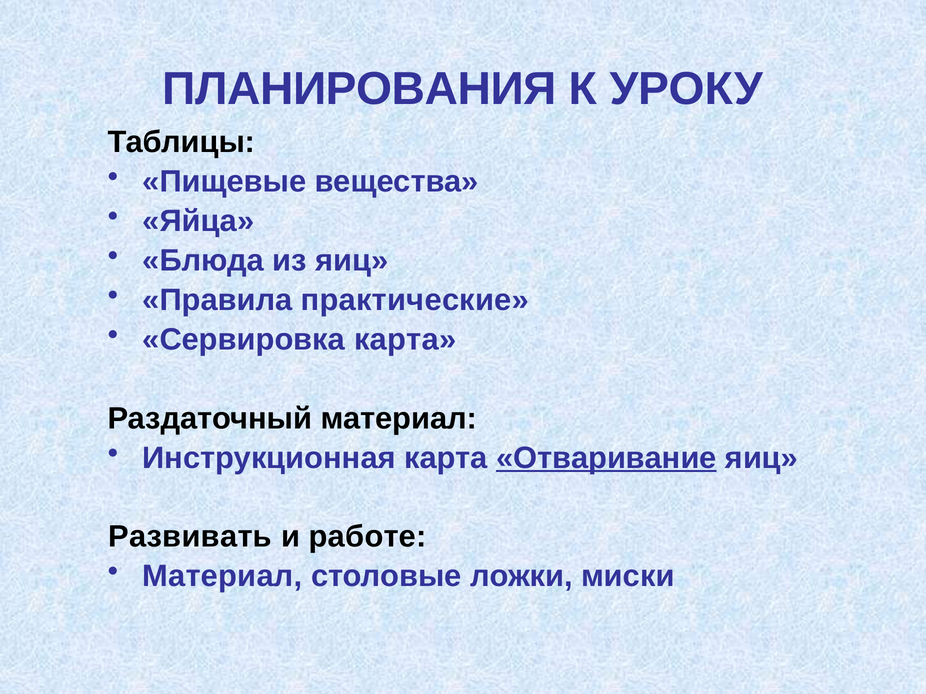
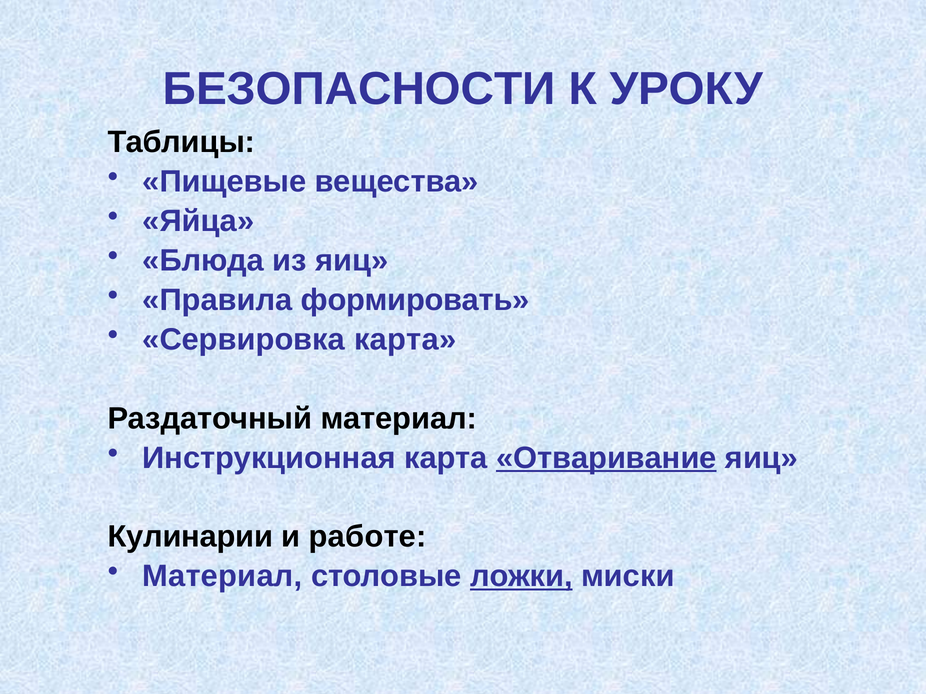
ПЛАНИРОВАНИЯ: ПЛАНИРОВАНИЯ -> БЕЗОПАСНОСТИ
практические: практические -> формировать
Развивать: Развивать -> Кулинарии
ложки underline: none -> present
